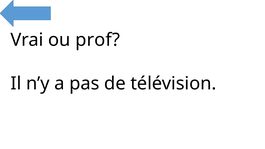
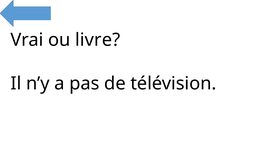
prof: prof -> livre
